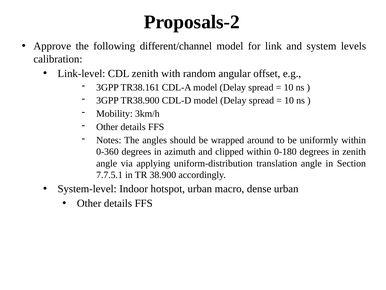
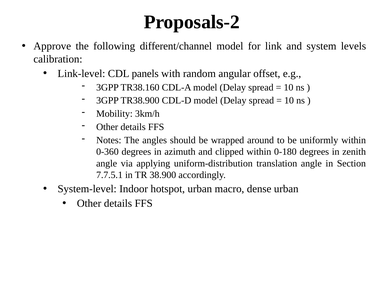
CDL zenith: zenith -> panels
TR38.161: TR38.161 -> TR38.160
